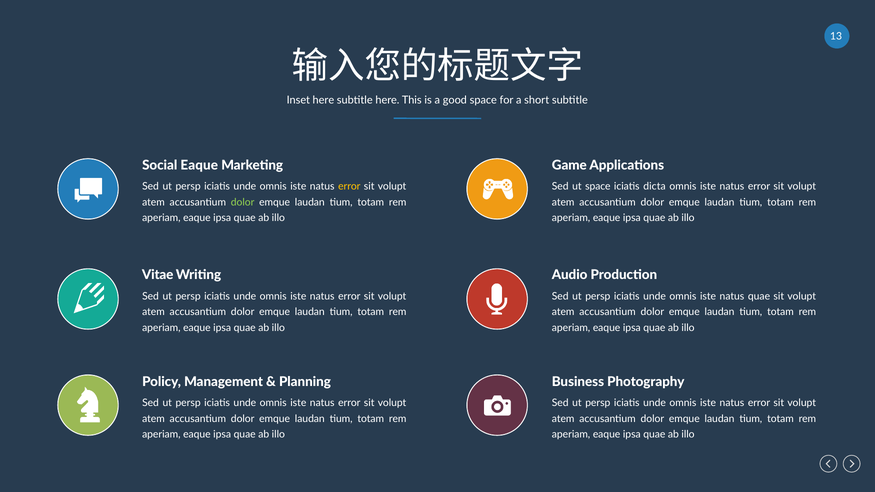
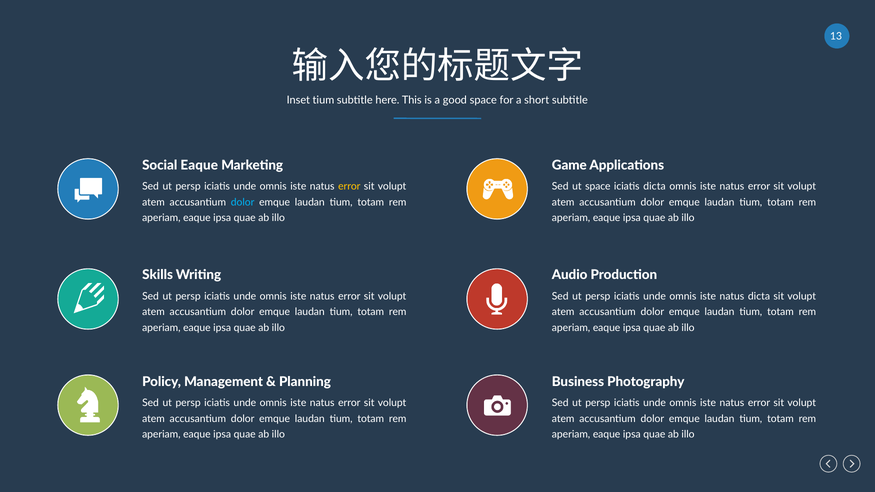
Inset here: here -> tium
dolor at (243, 202) colour: light green -> light blue
Vitae: Vitae -> Skills
natus quae: quae -> dicta
